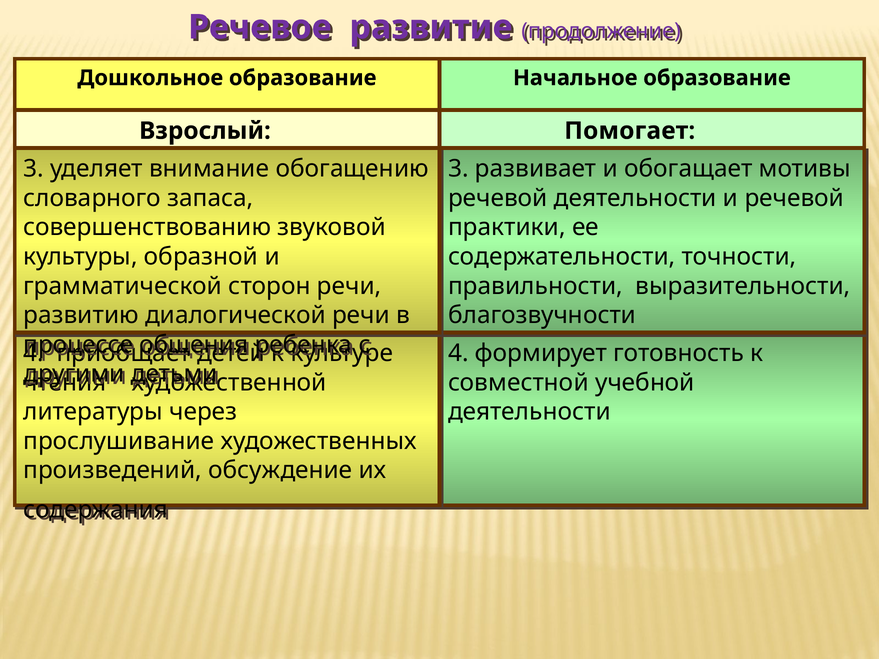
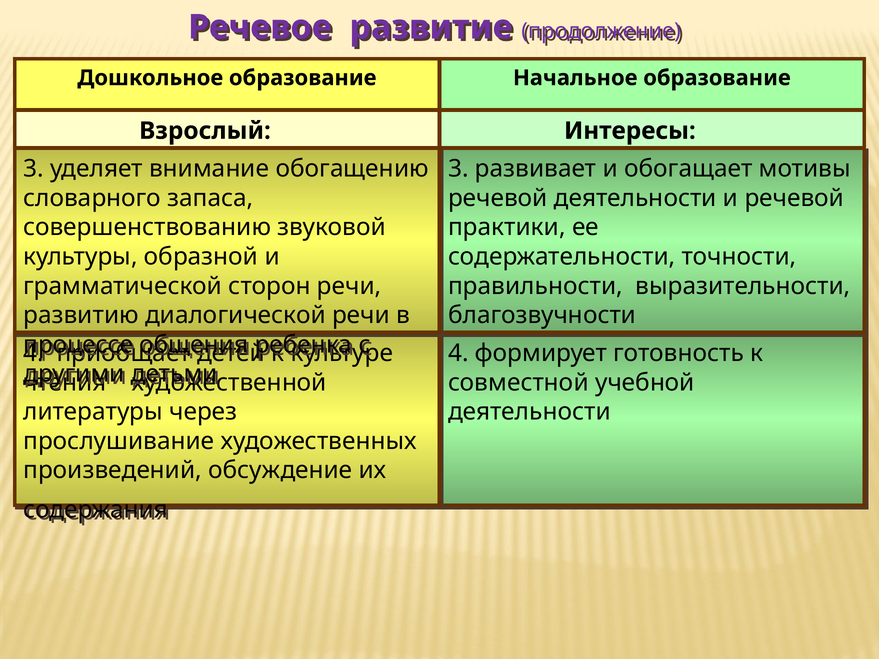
Помогает: Помогает -> Интересы
